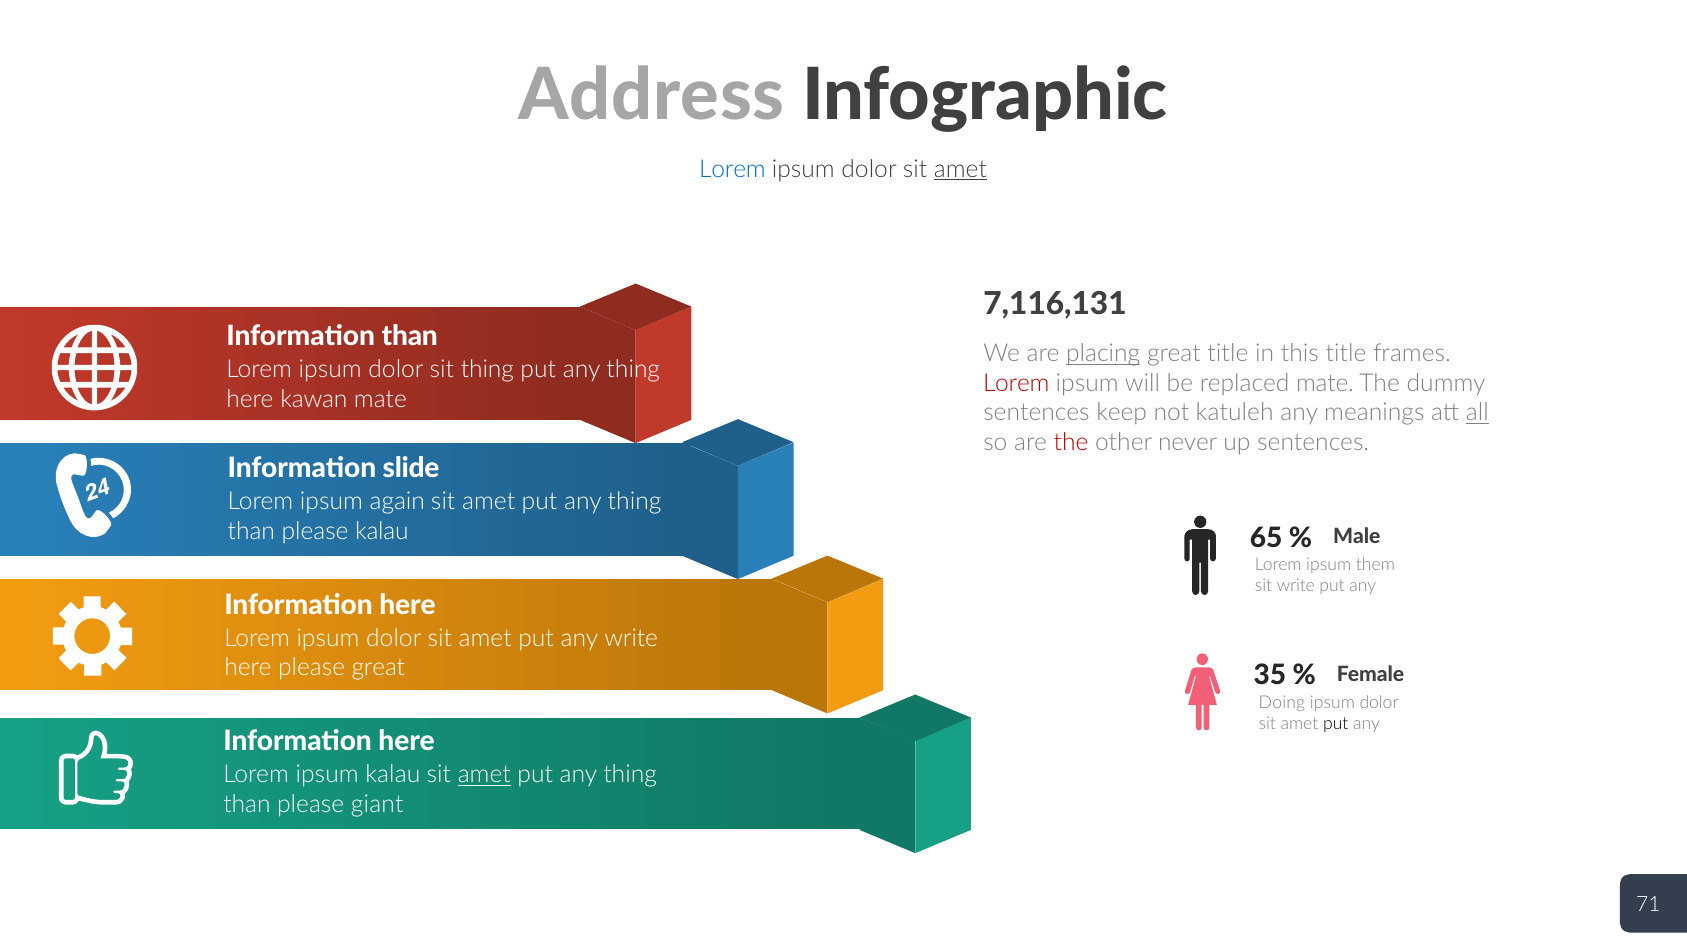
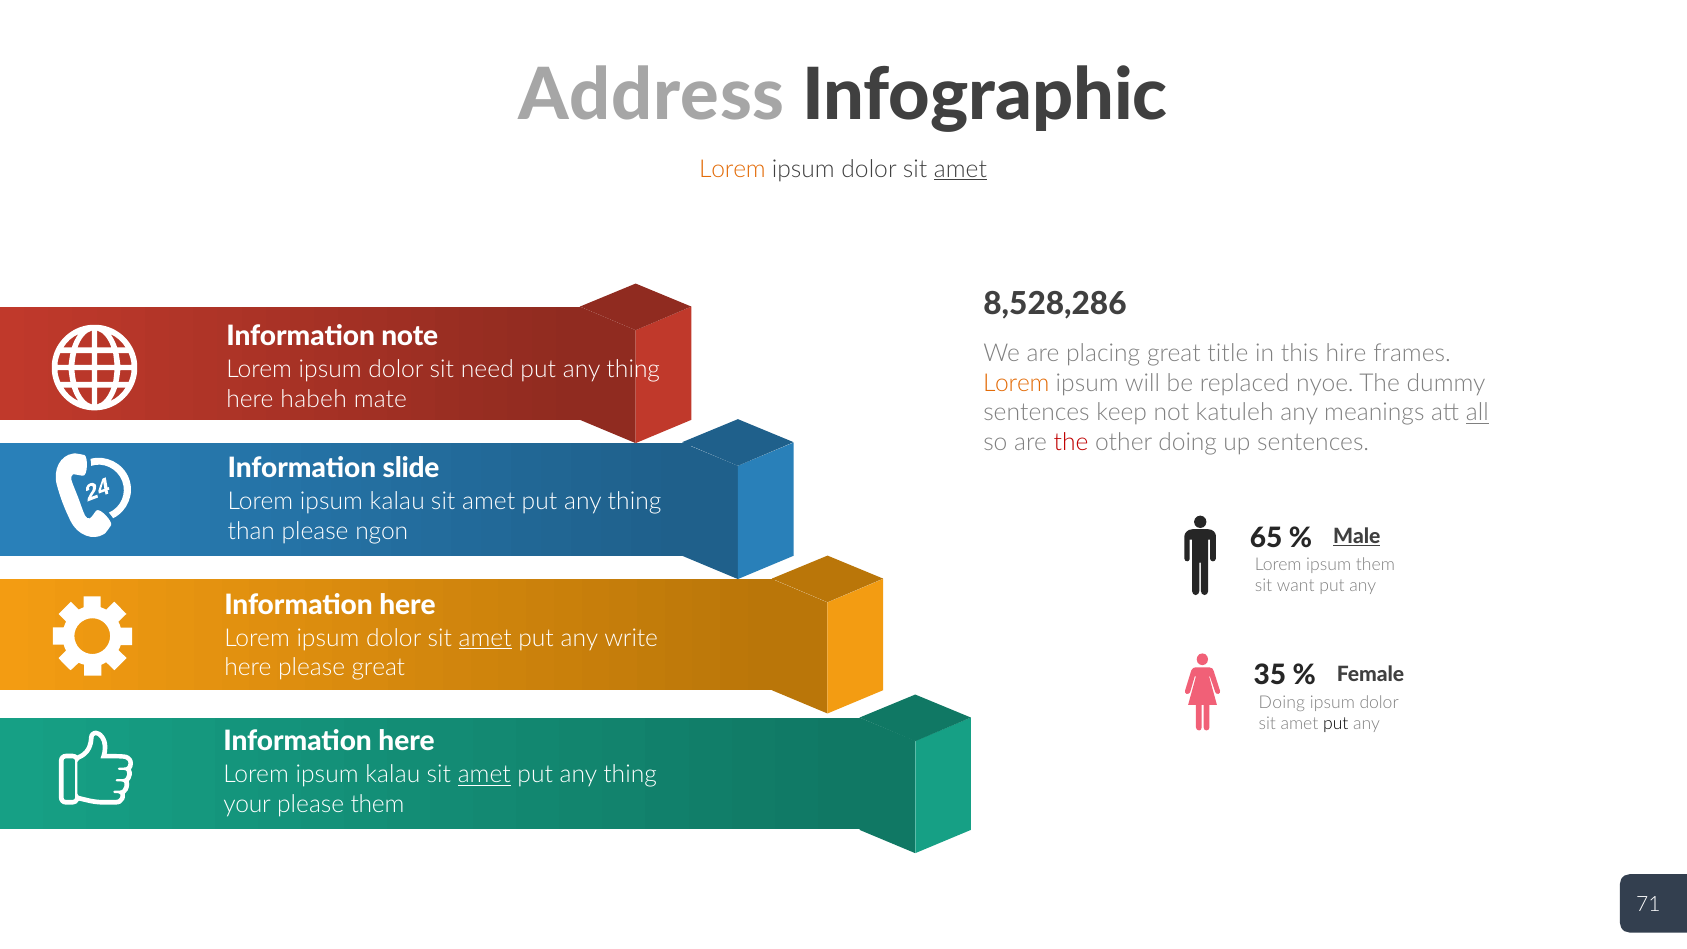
Lorem at (732, 169) colour: blue -> orange
7,116,131: 7,116,131 -> 8,528,286
Information than: than -> note
placing underline: present -> none
this title: title -> hire
sit thing: thing -> need
Lorem at (1016, 383) colour: red -> orange
replaced mate: mate -> nyoe
kawan: kawan -> habeh
other never: never -> doing
again at (397, 502): again -> kalau
please kalau: kalau -> ngon
Male underline: none -> present
sit write: write -> want
amet at (485, 638) underline: none -> present
than at (247, 804): than -> your
please giant: giant -> them
